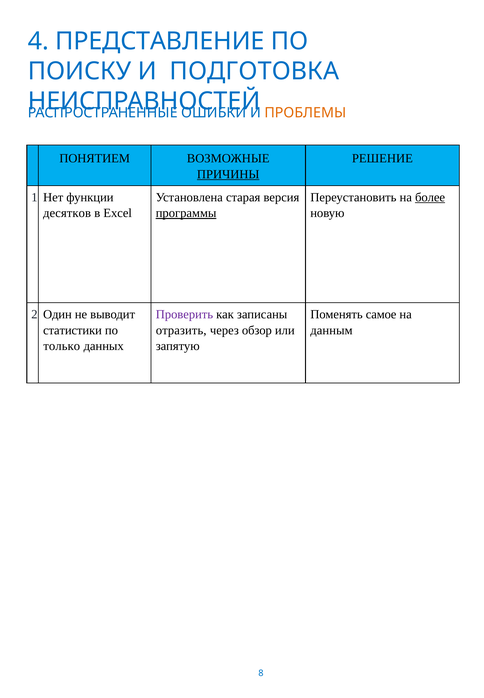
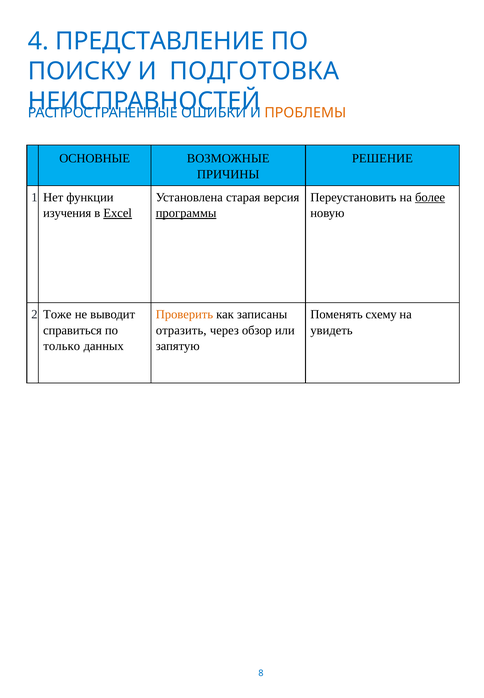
ПОНЯТИЕМ: ПОНЯТИЕМ -> ОСНОВНЫЕ
ПРИЧИНЫ underline: present -> none
десятков: десятков -> изучения
Excel underline: none -> present
Один: Один -> Тоже
Проверить colour: purple -> orange
самое: самое -> схему
статистики: статистики -> справиться
данным: данным -> увидеть
